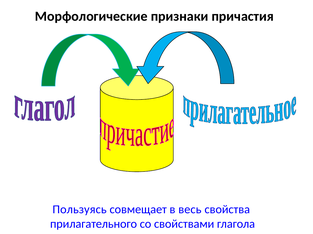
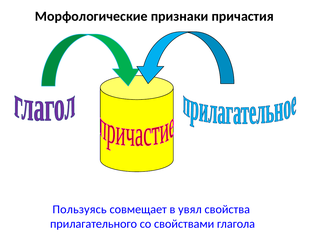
весь: весь -> увял
